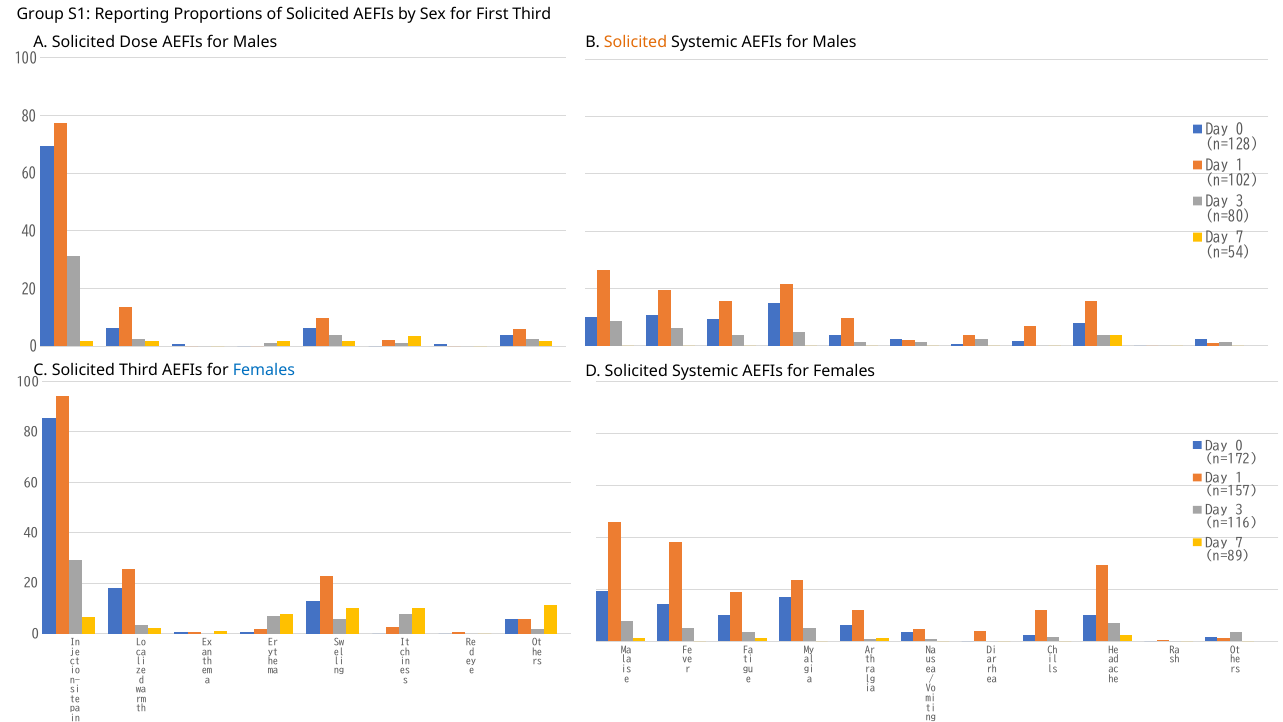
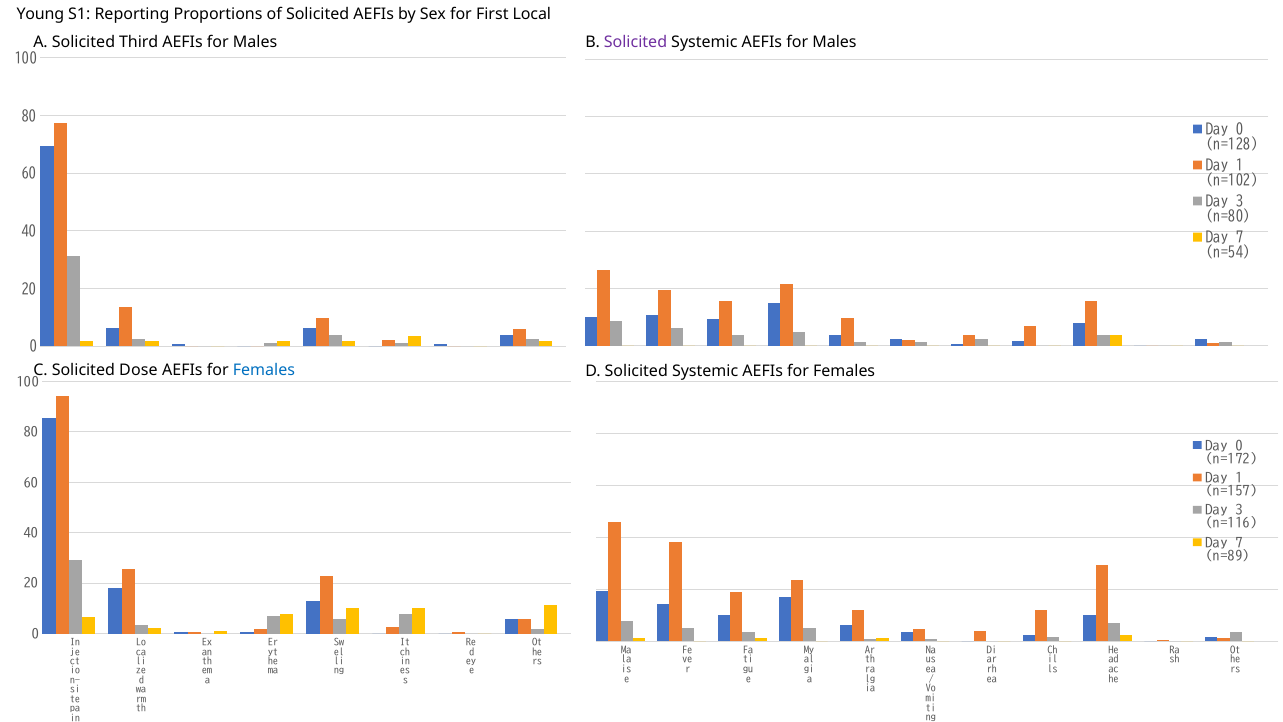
Group: Group -> Young
First Third: Third -> Local
Dose: Dose -> Third
Solicited at (635, 42) colour: orange -> purple
Solicited Third: Third -> Dose
